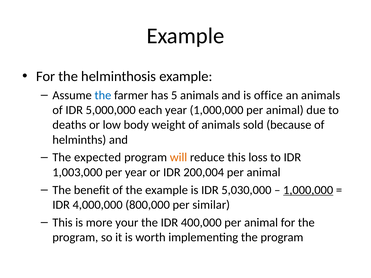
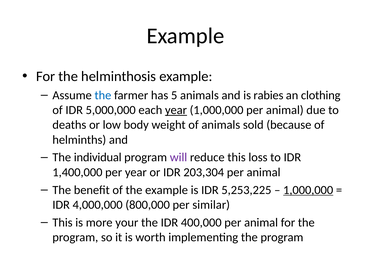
office: office -> rabies
an animals: animals -> clothing
year at (176, 110) underline: none -> present
expected: expected -> individual
will colour: orange -> purple
1,003,000: 1,003,000 -> 1,400,000
200,004: 200,004 -> 203,304
5,030,000: 5,030,000 -> 5,253,225
